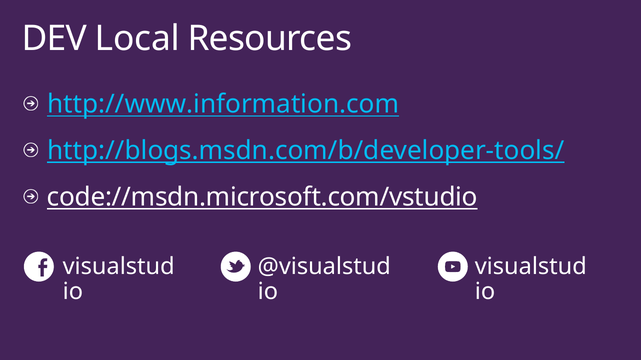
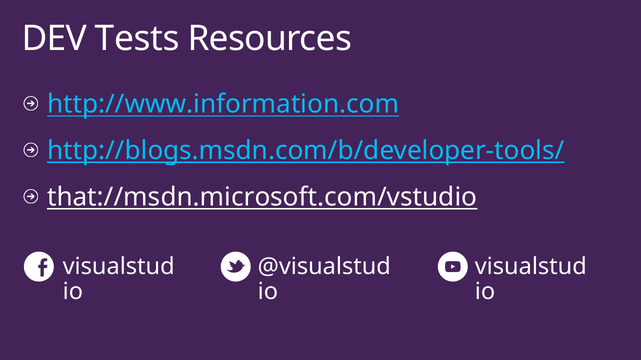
Local: Local -> Tests
code://msdn.microsoft.com/vstudio: code://msdn.microsoft.com/vstudio -> that://msdn.microsoft.com/vstudio
